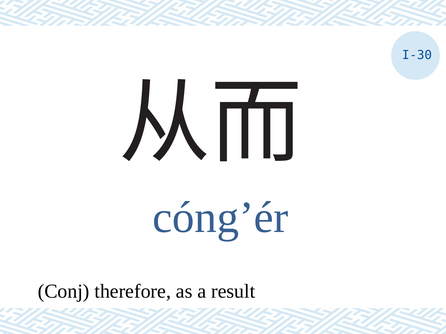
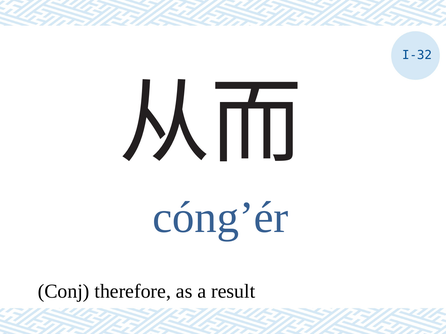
I-30: I-30 -> I-32
